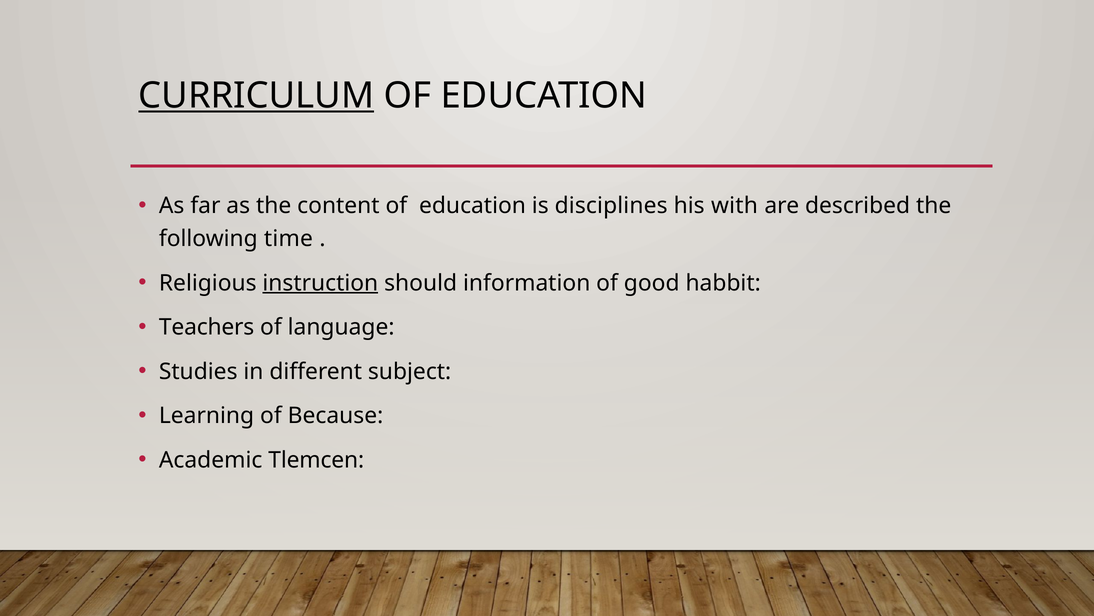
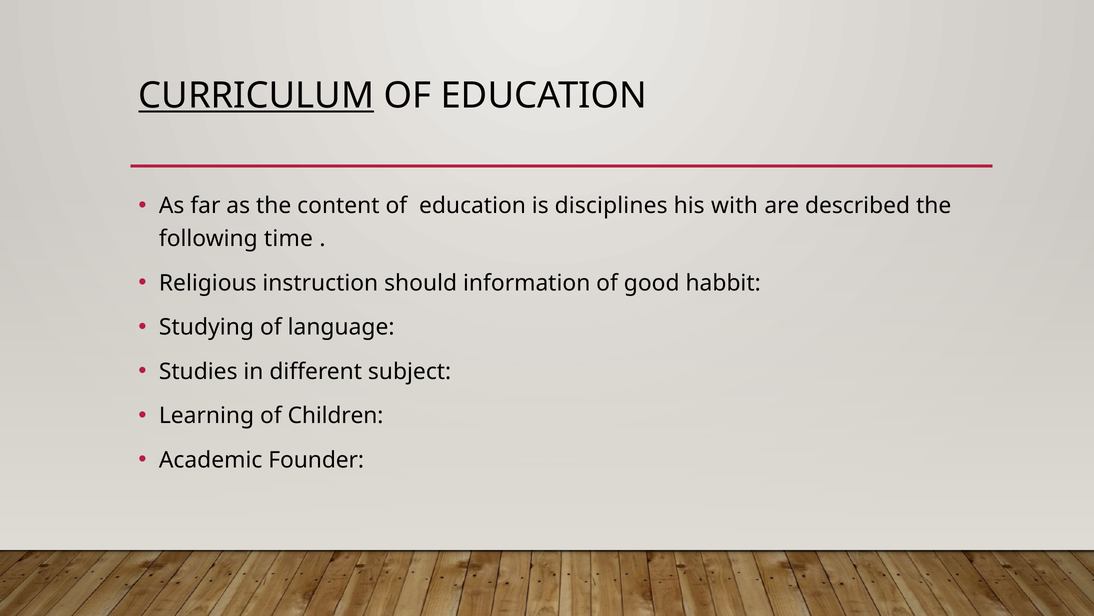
instruction underline: present -> none
Teachers: Teachers -> Studying
Because: Because -> Children
Tlemcen: Tlemcen -> Founder
